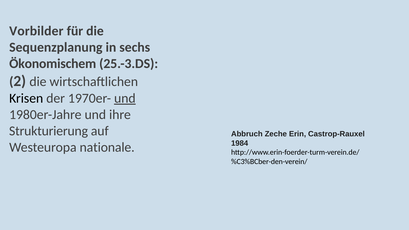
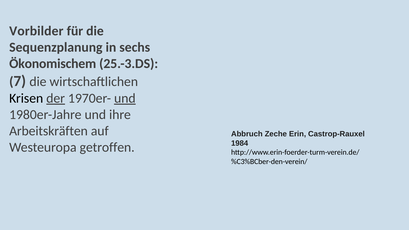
2: 2 -> 7
der underline: none -> present
Strukturierung: Strukturierung -> Arbeitskräften
nationale: nationale -> getroffen
